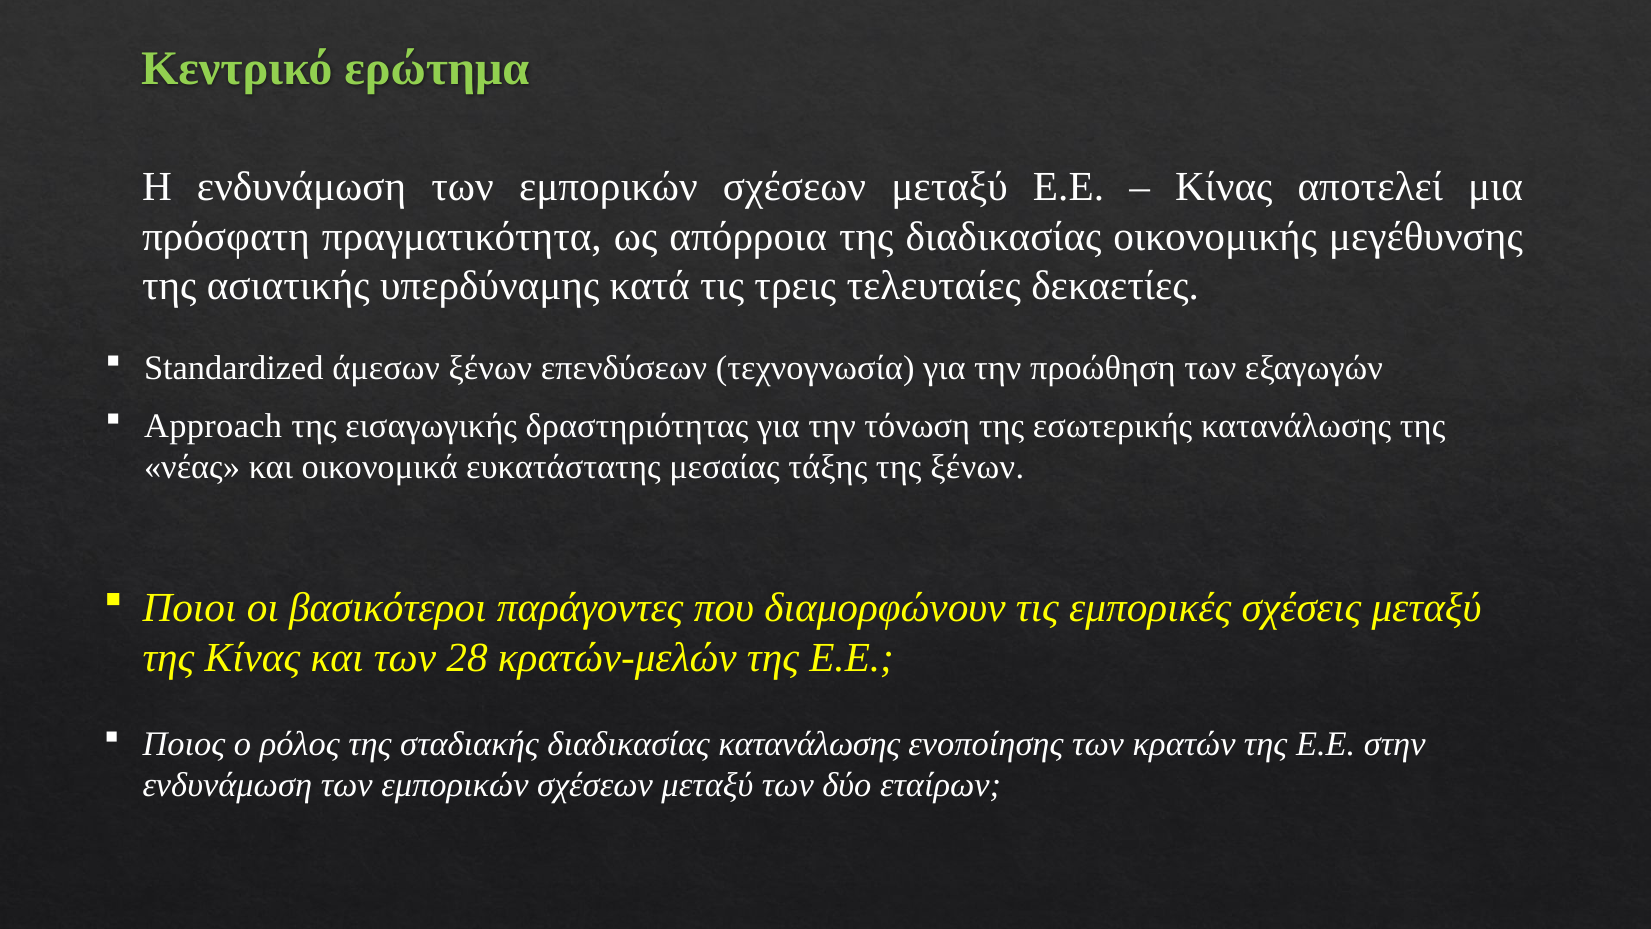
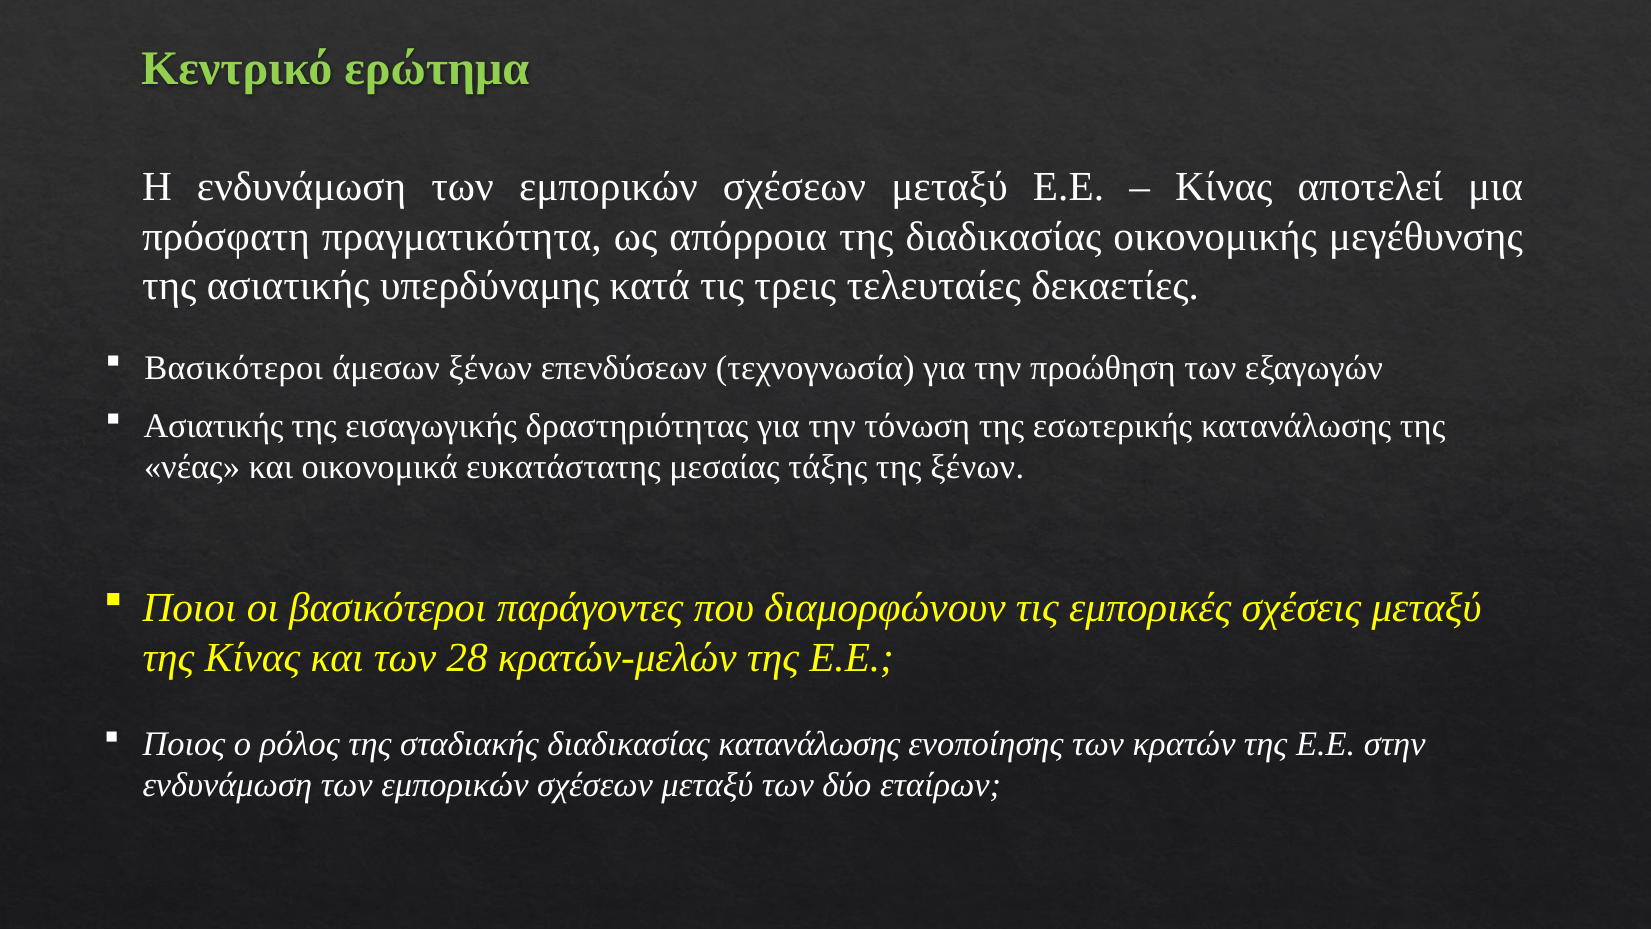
Standardized at (234, 368): Standardized -> Βασικότεροι
Approach at (213, 426): Approach -> Ασιατικής
